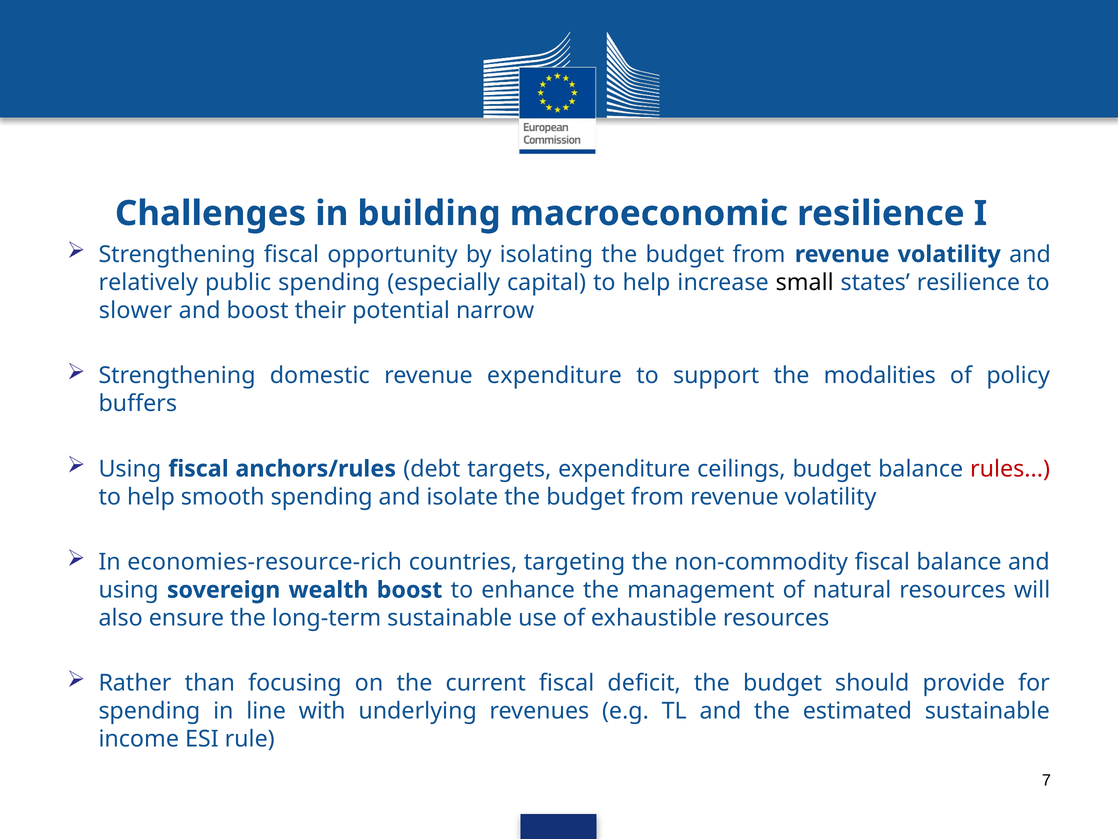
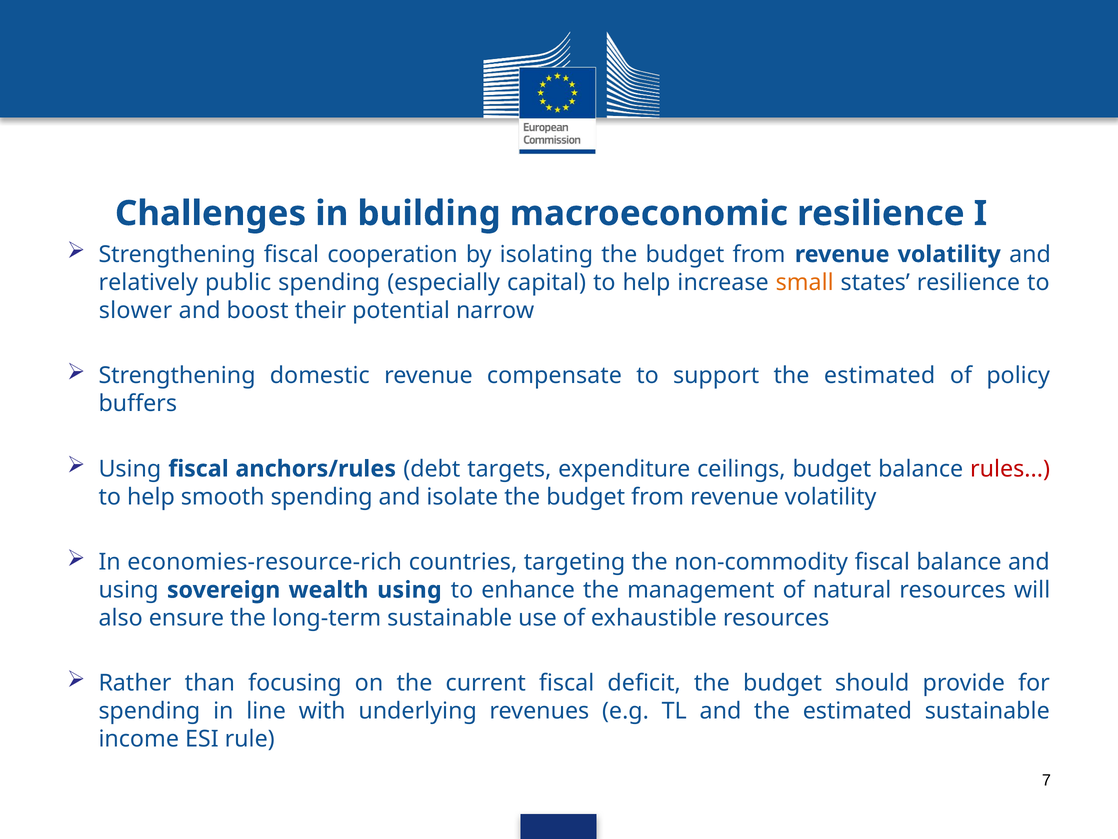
opportunity: opportunity -> cooperation
small colour: black -> orange
revenue expenditure: expenditure -> compensate
support the modalities: modalities -> estimated
wealth boost: boost -> using
